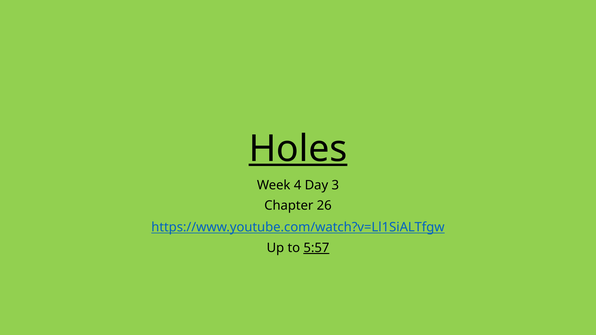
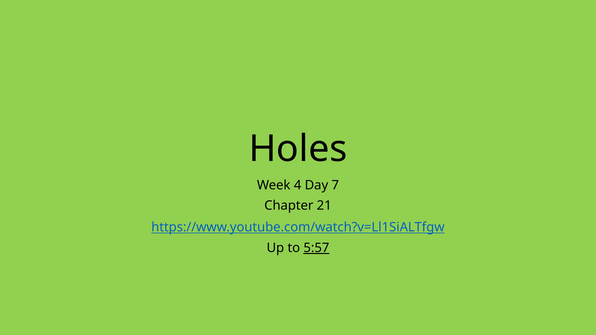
Holes underline: present -> none
3: 3 -> 7
26: 26 -> 21
